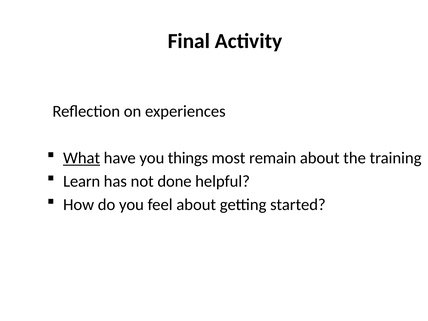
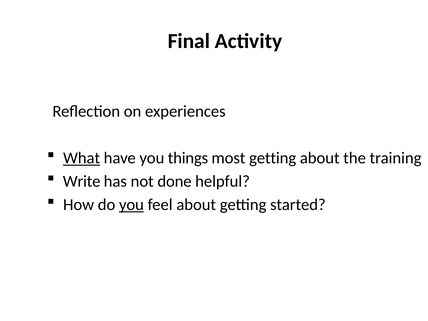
most remain: remain -> getting
Learn: Learn -> Write
you at (131, 205) underline: none -> present
